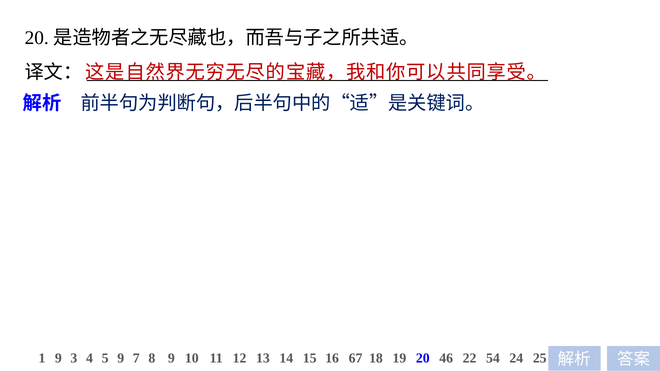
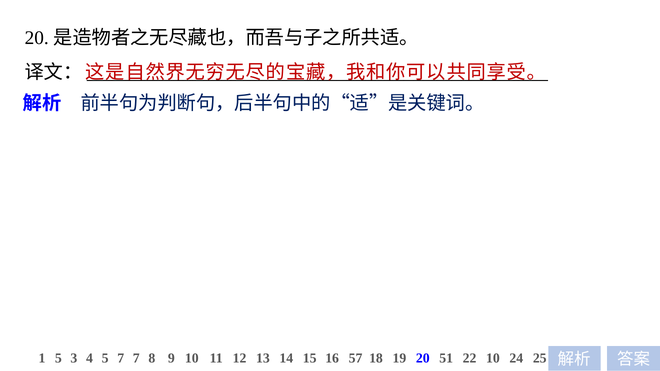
1 9: 9 -> 5
5 9: 9 -> 7
67: 67 -> 57
46: 46 -> 51
22 54: 54 -> 10
